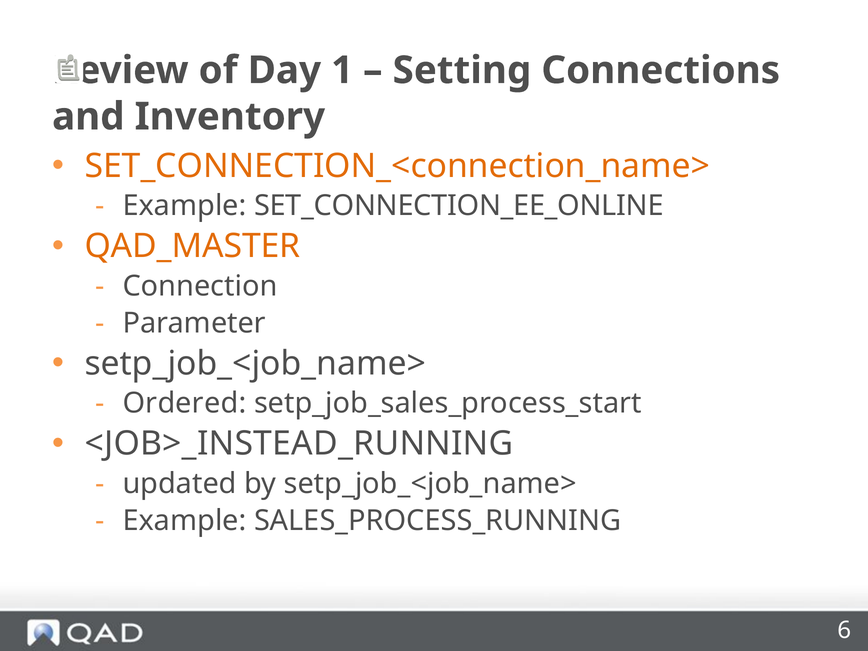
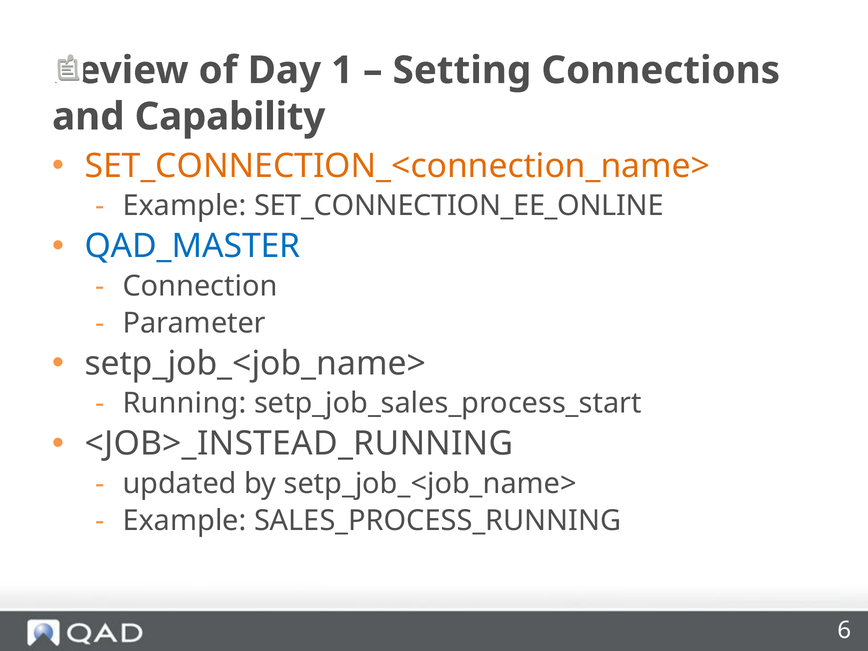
Inventory: Inventory -> Capability
QAD_MASTER colour: orange -> blue
Ordered: Ordered -> Running
